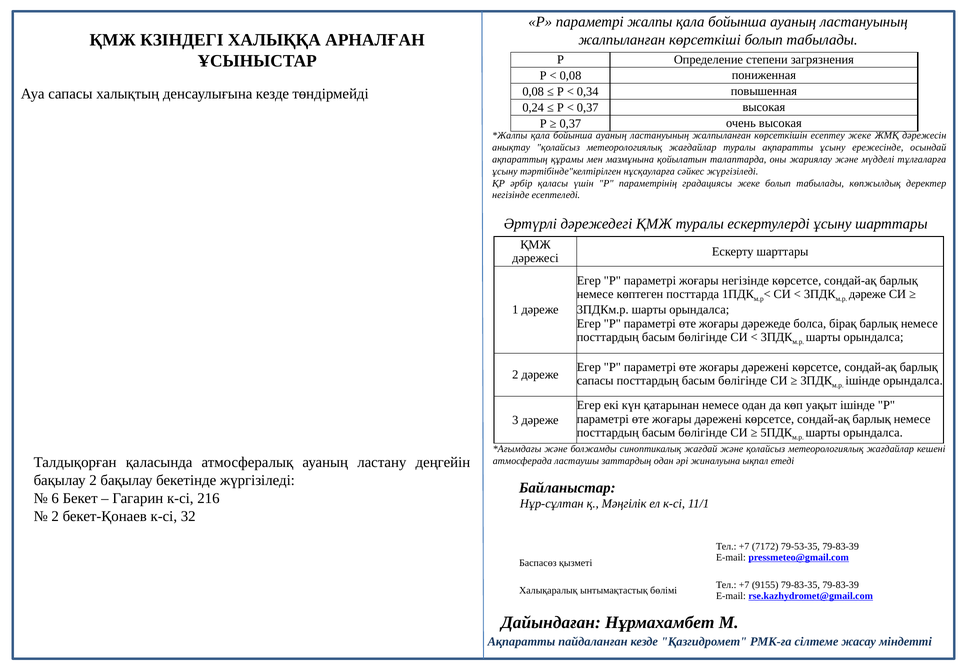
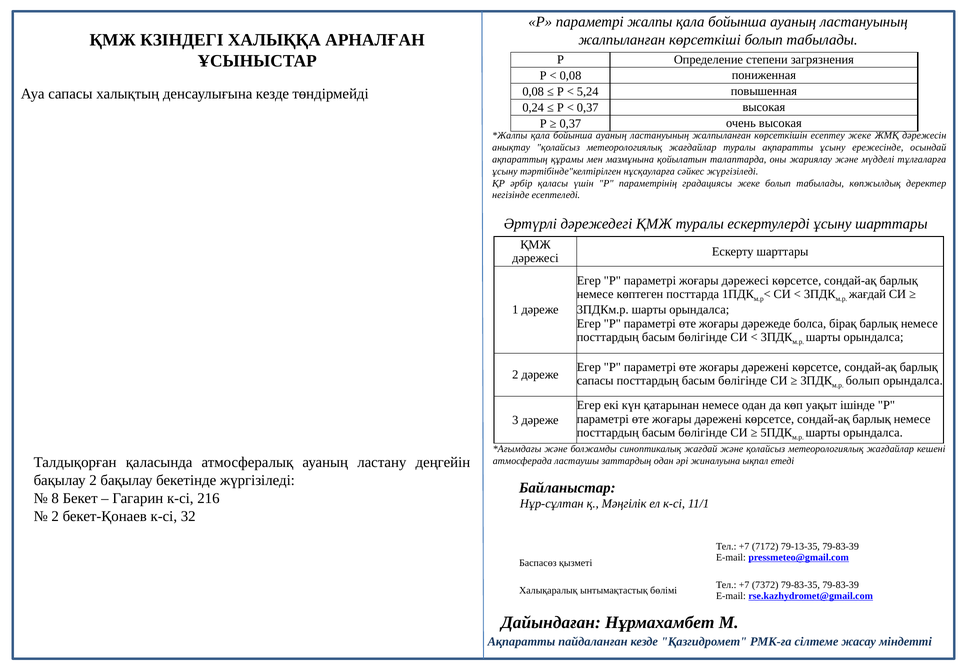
0,34: 0,34 -> 5,24
жоғары негізінде: негізінде -> дәрежесі
дәреже at (867, 294): дәреже -> жағдай
ішінде at (863, 380): ішінде -> болып
6: 6 -> 8
79-53-35: 79-53-35 -> 79-13-35
9155: 9155 -> 7372
